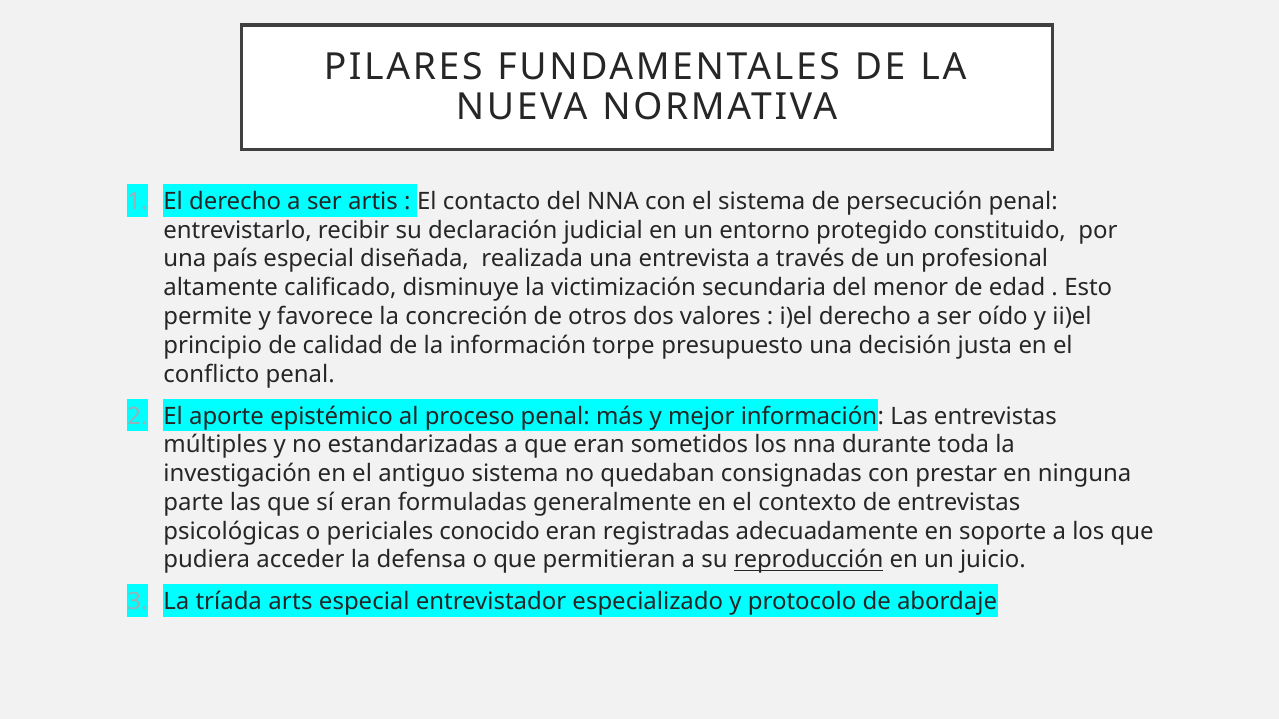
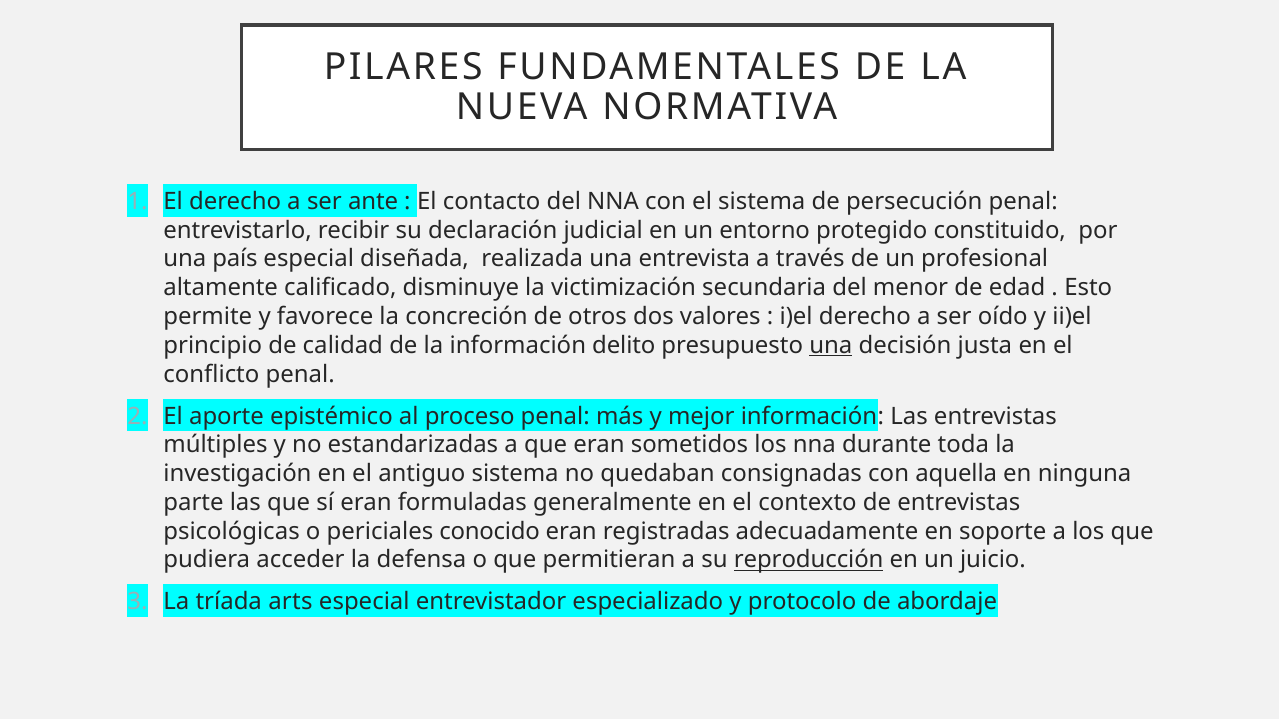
artis: artis -> ante
torpe: torpe -> delito
una at (831, 346) underline: none -> present
prestar: prestar -> aquella
